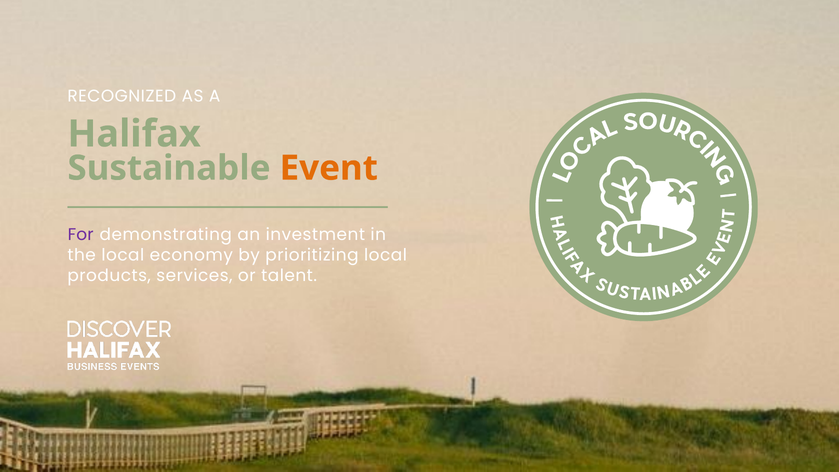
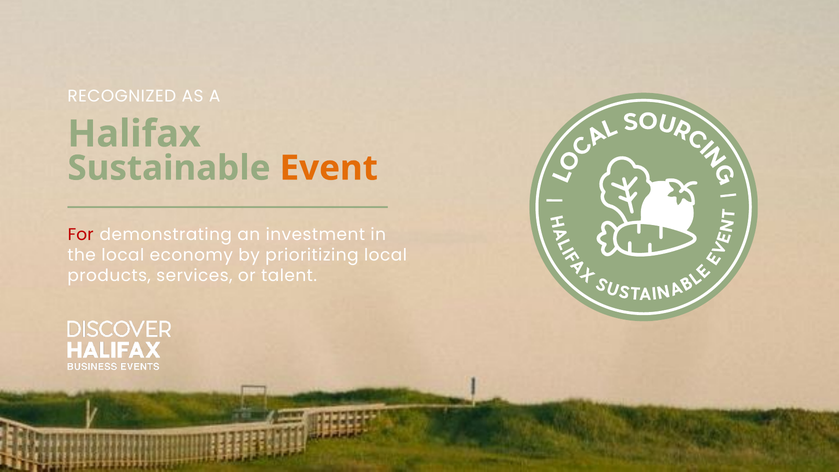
For colour: purple -> red
